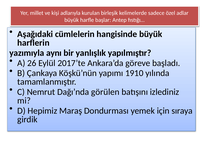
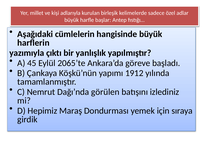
aynı: aynı -> çıktı
26: 26 -> 45
2017’te: 2017’te -> 2065’te
1910: 1910 -> 1912
